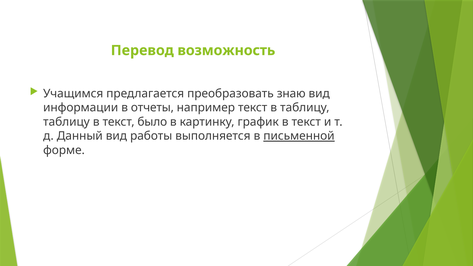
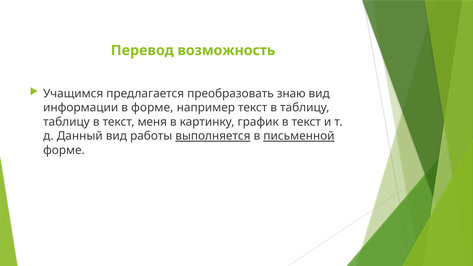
в отчеты: отчеты -> форме
было: было -> меня
выполняется underline: none -> present
